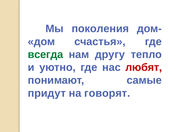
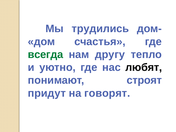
поколения: поколения -> трудились
любят colour: red -> black
самые: самые -> строят
